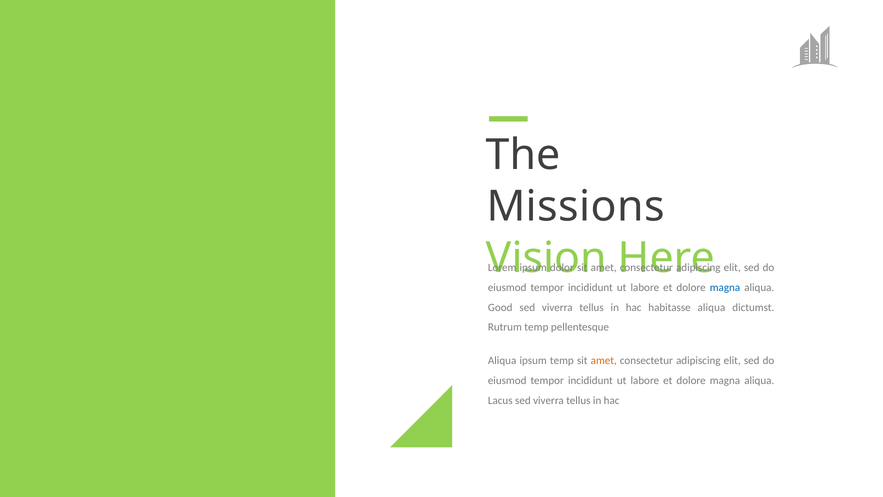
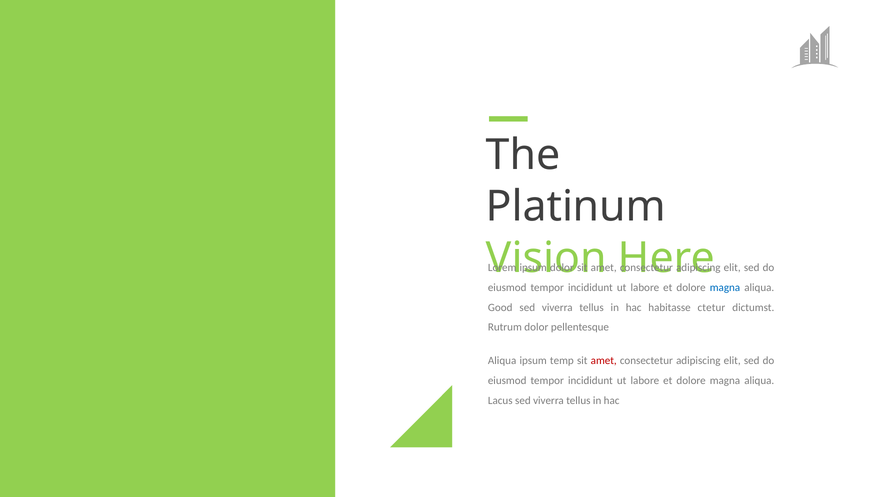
Missions: Missions -> Platinum
habitasse aliqua: aliqua -> ctetur
Rutrum temp: temp -> dolor
amet at (604, 360) colour: orange -> red
